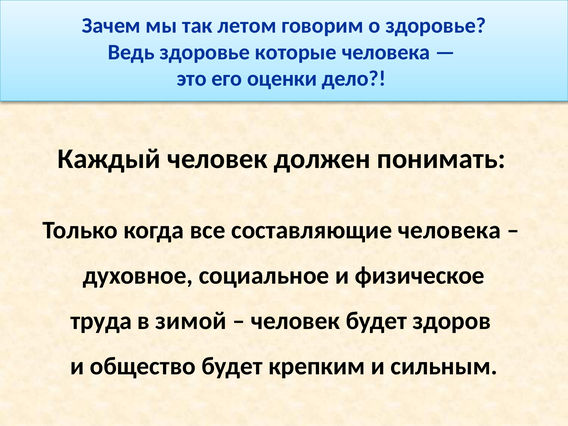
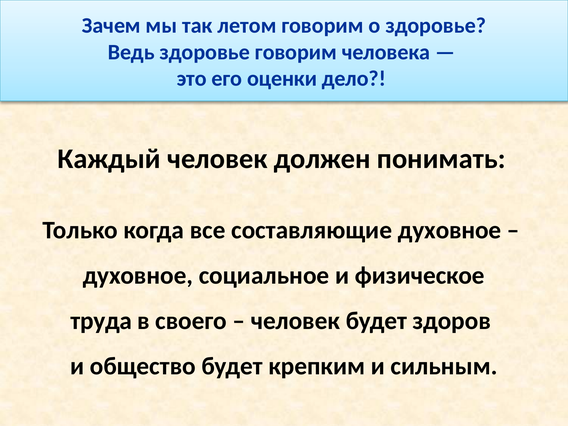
здоровье которые: которые -> говорим
составляющие человека: человека -> духовное
зимой: зимой -> своего
